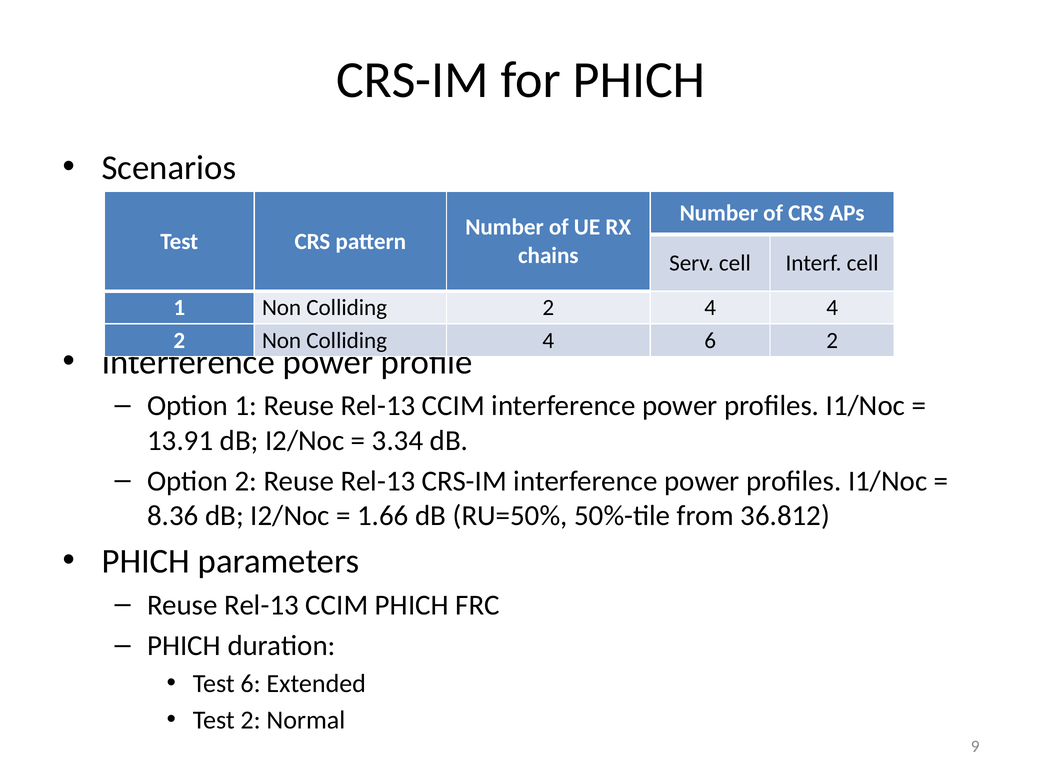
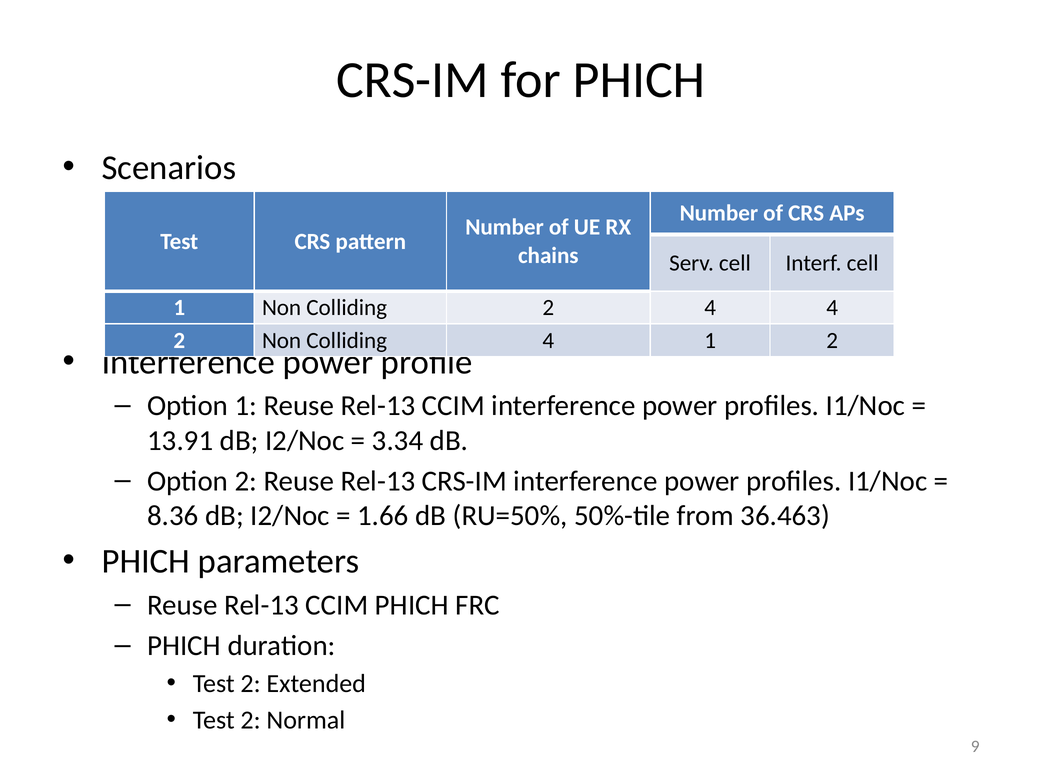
4 6: 6 -> 1
36.812: 36.812 -> 36.463
6 at (251, 683): 6 -> 2
